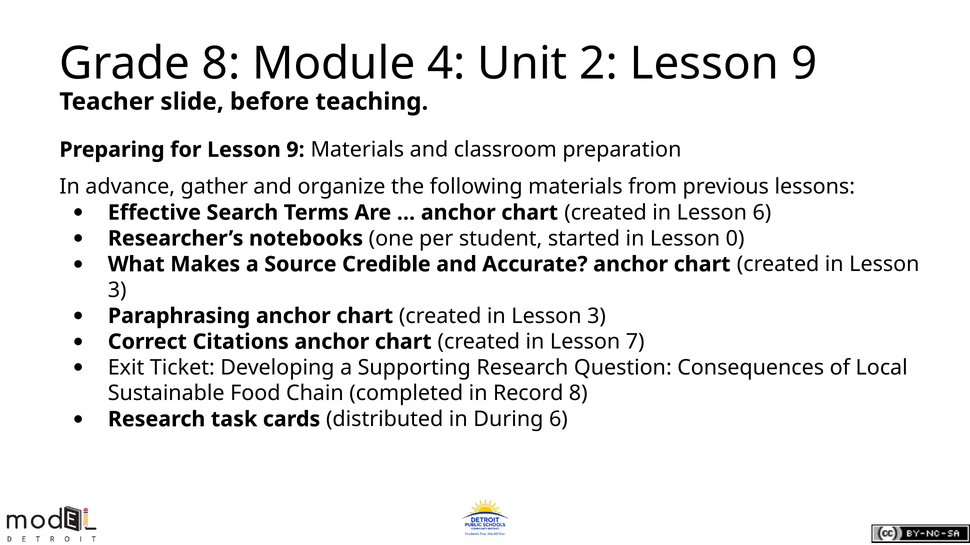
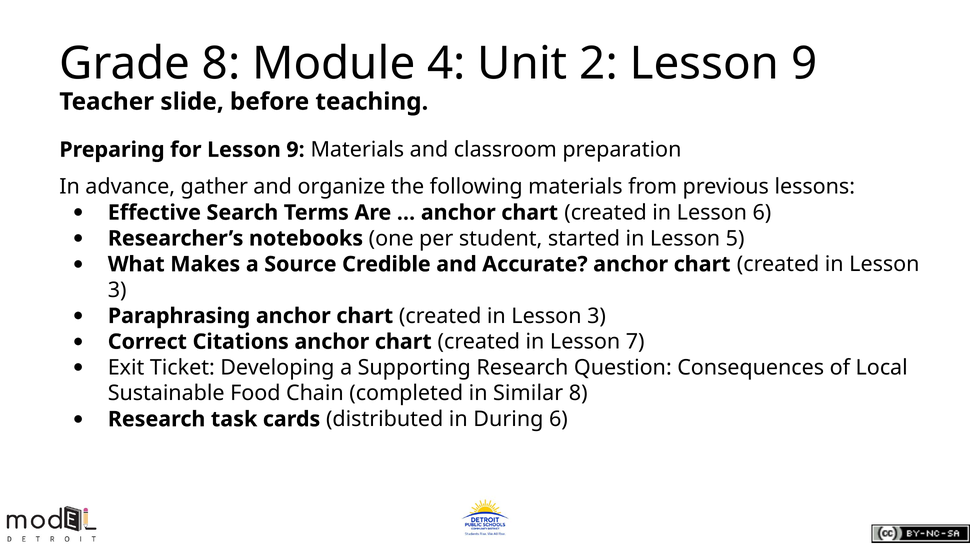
0: 0 -> 5
Record: Record -> Similar
